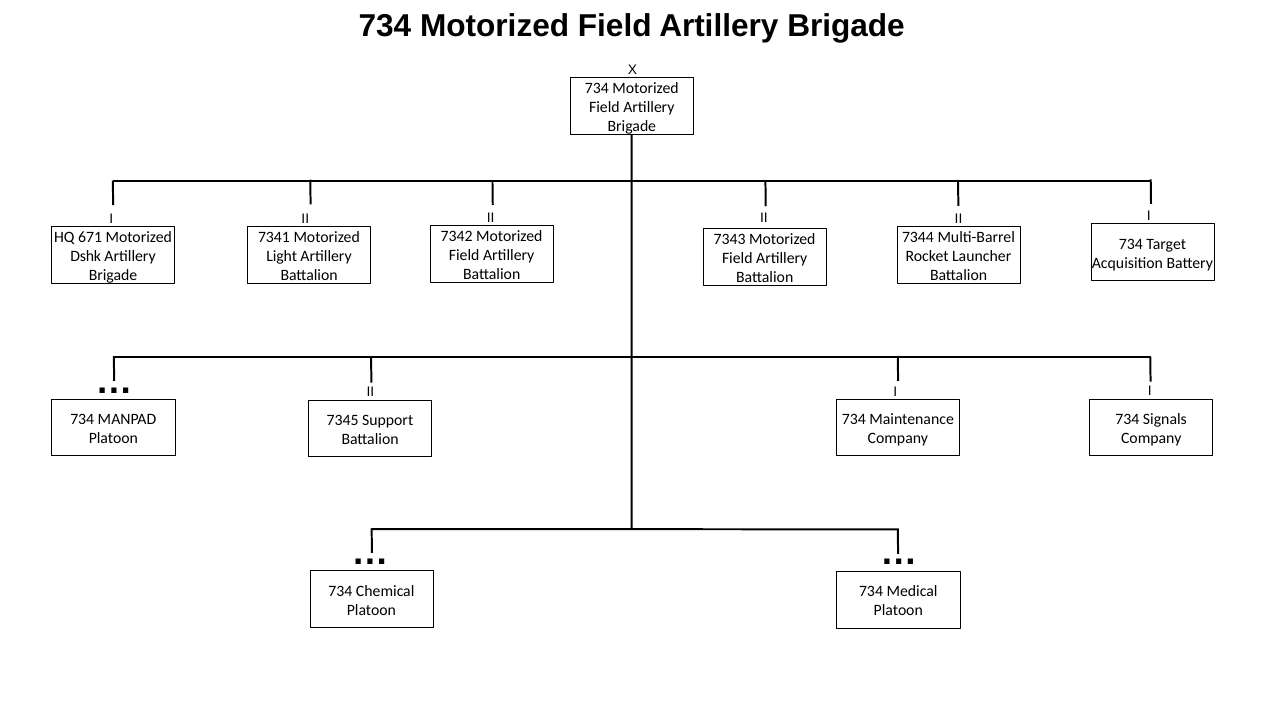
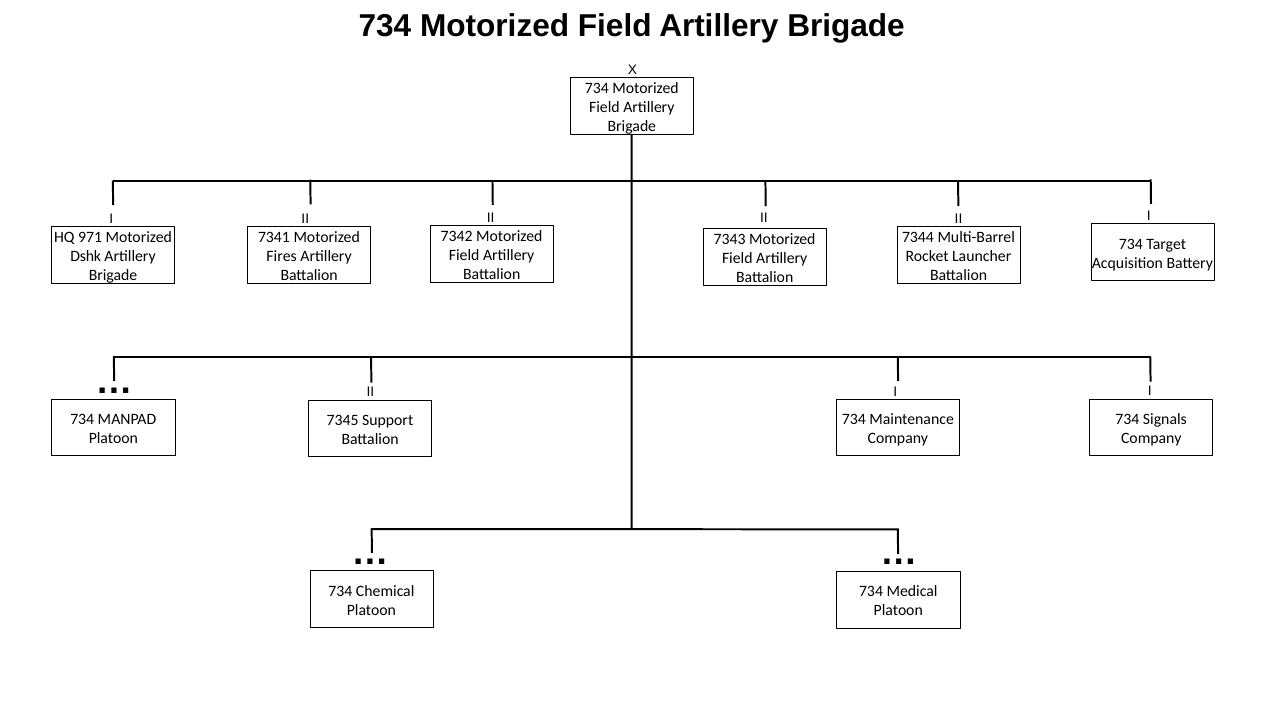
671: 671 -> 971
Light: Light -> Fires
